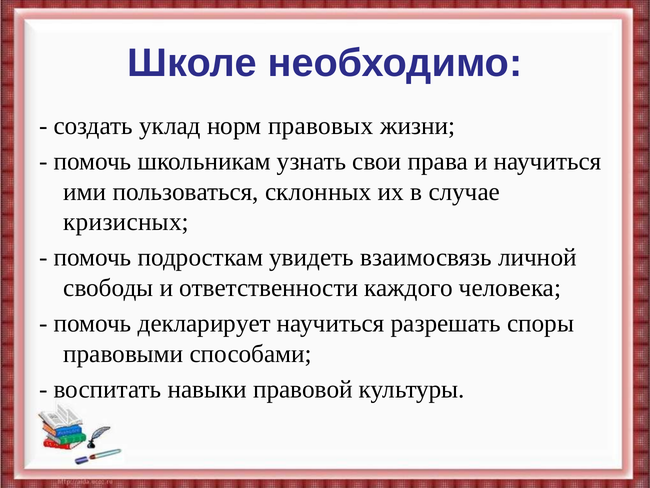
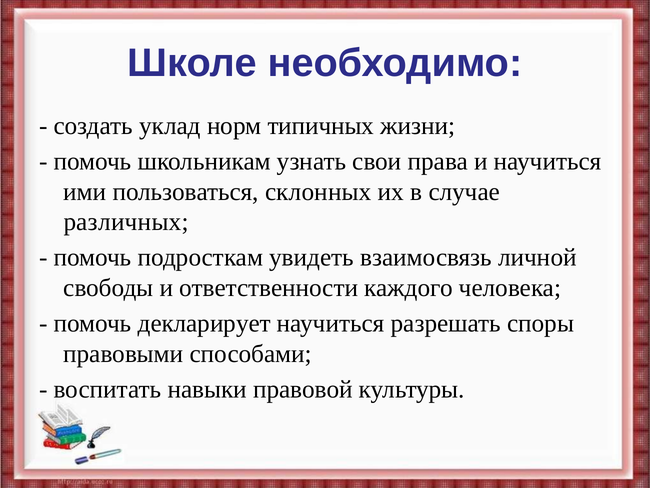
правовых: правовых -> типичных
кризисных: кризисных -> различных
